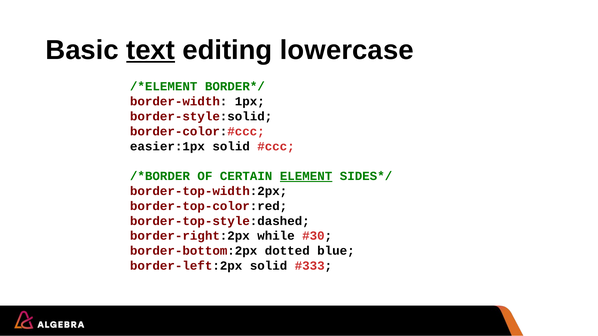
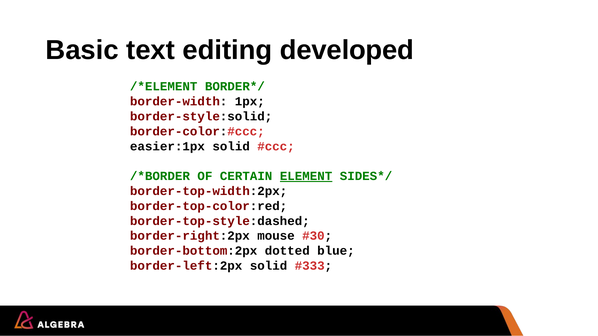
text underline: present -> none
lowercase: lowercase -> developed
while: while -> mouse
